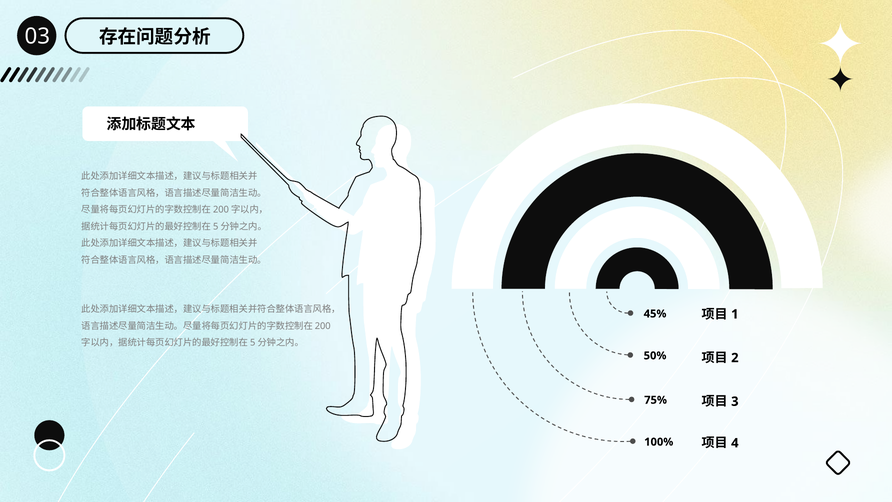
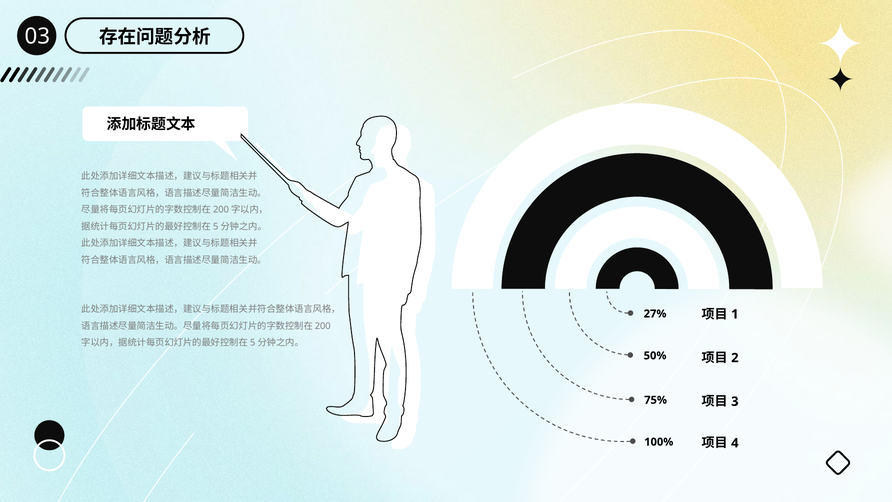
45%: 45% -> 27%
